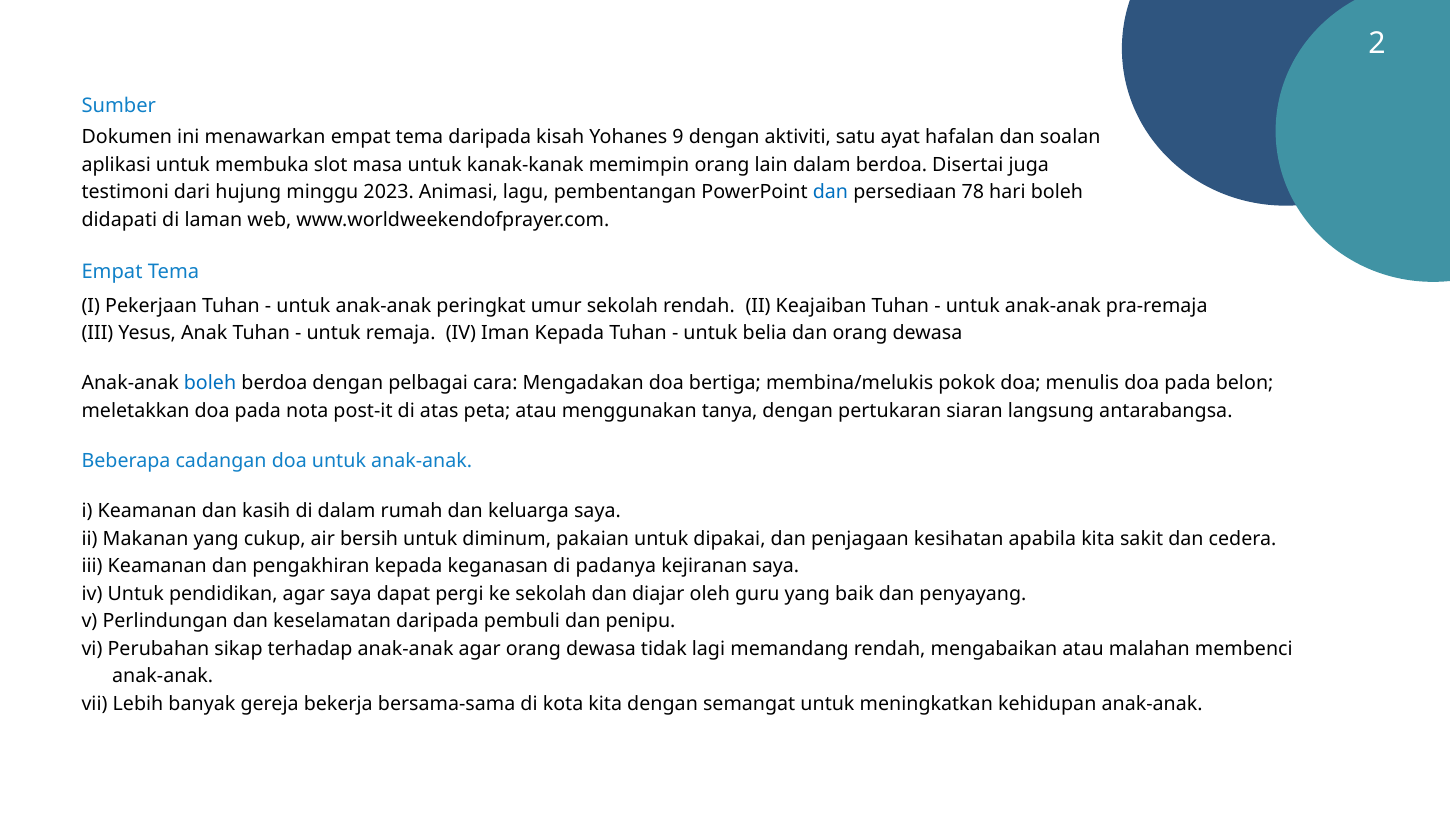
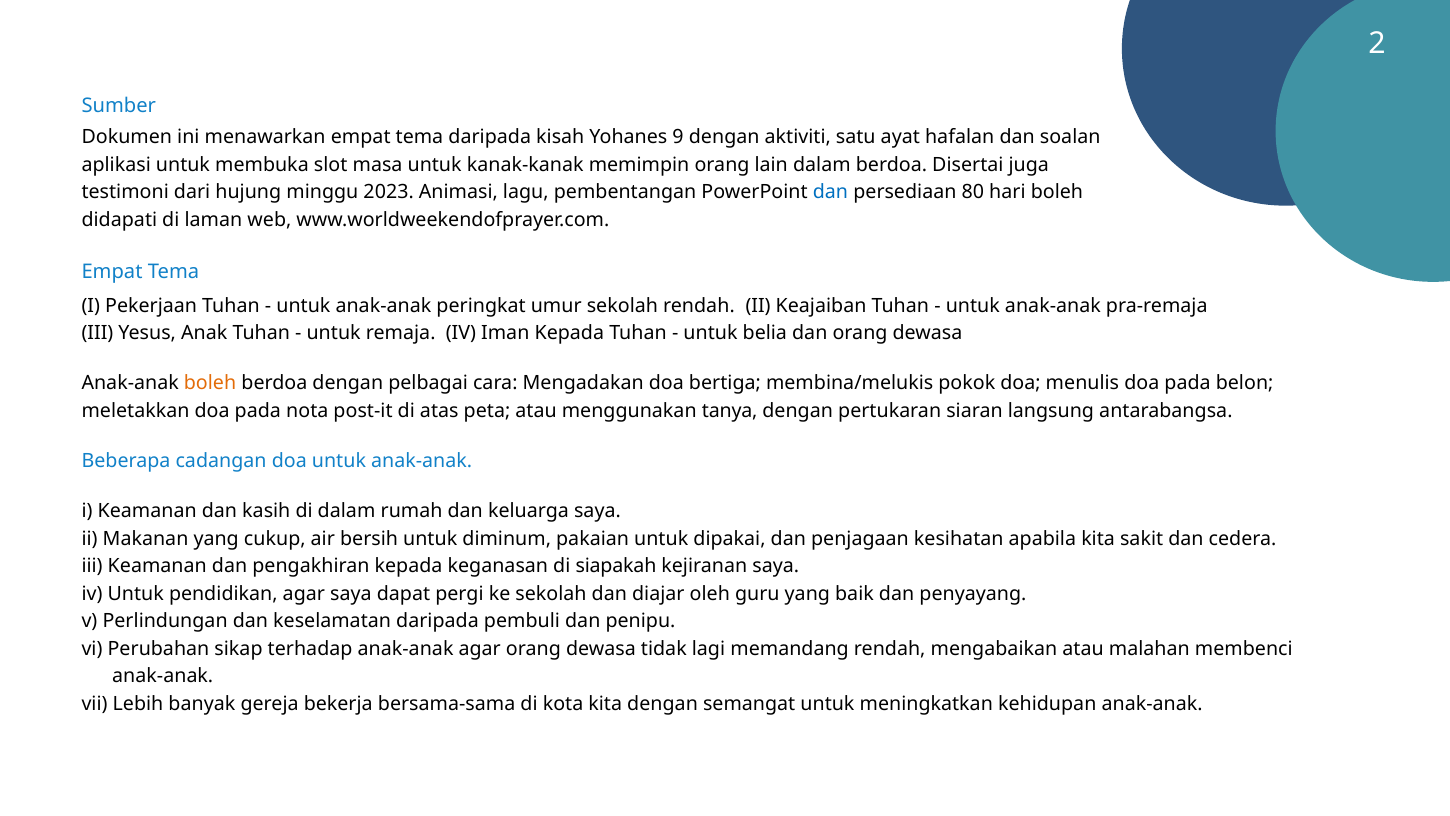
78: 78 -> 80
boleh at (210, 383) colour: blue -> orange
padanya: padanya -> siapakah
